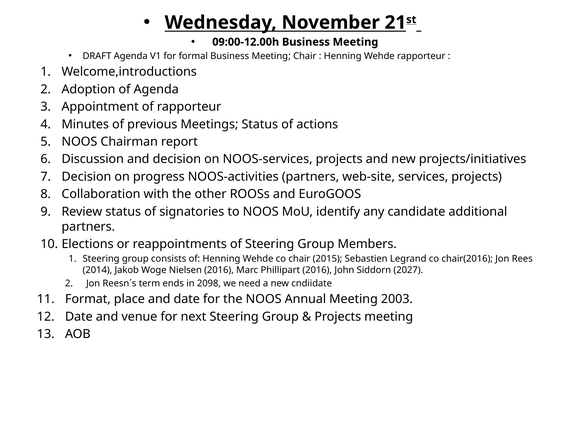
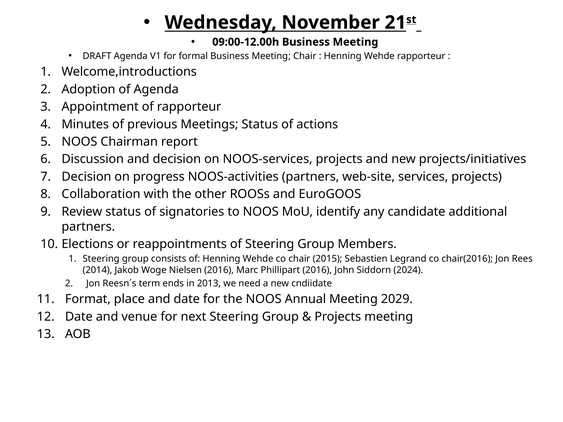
2027: 2027 -> 2024
2098: 2098 -> 2013
2003: 2003 -> 2029
